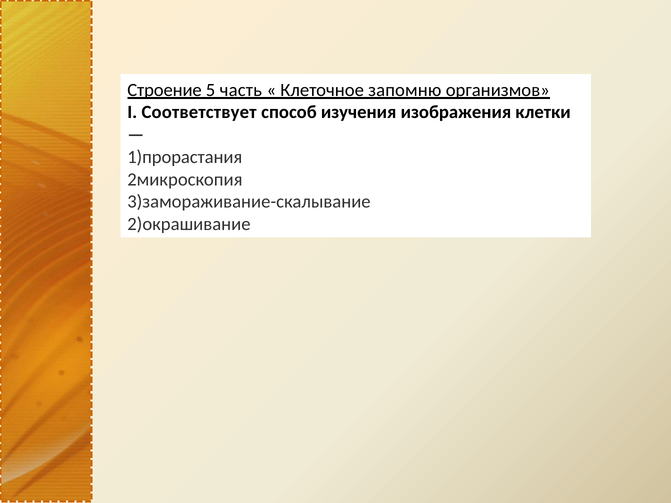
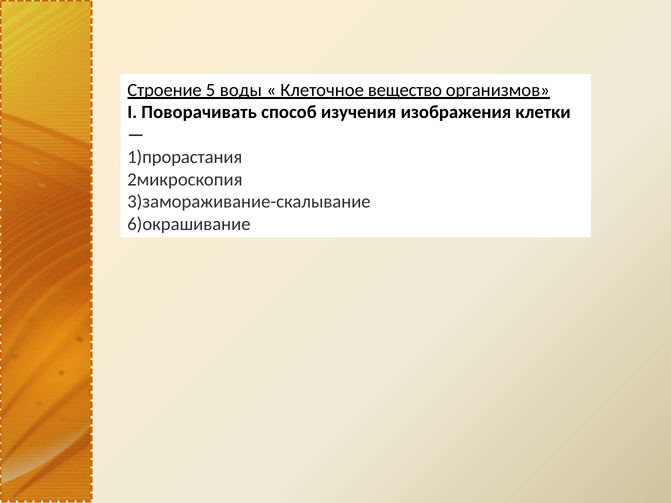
часть: часть -> воды
запомню: запомню -> вещество
Соответствует: Соответствует -> Поворачивать
2)окрашивание: 2)окрашивание -> 6)окрашивание
